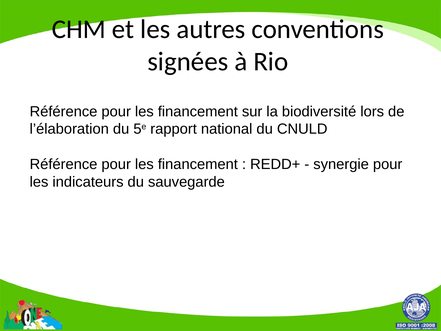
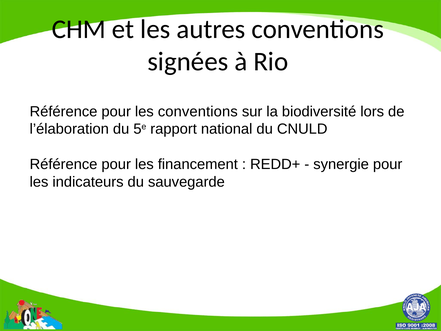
financement at (198, 111): financement -> conventions
